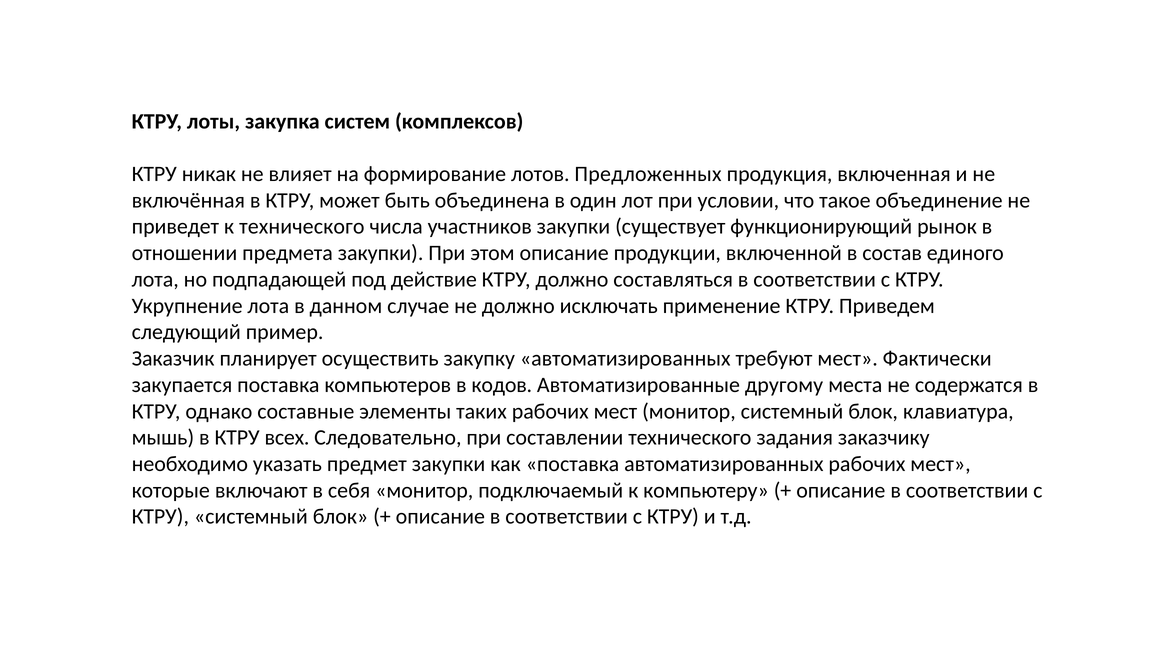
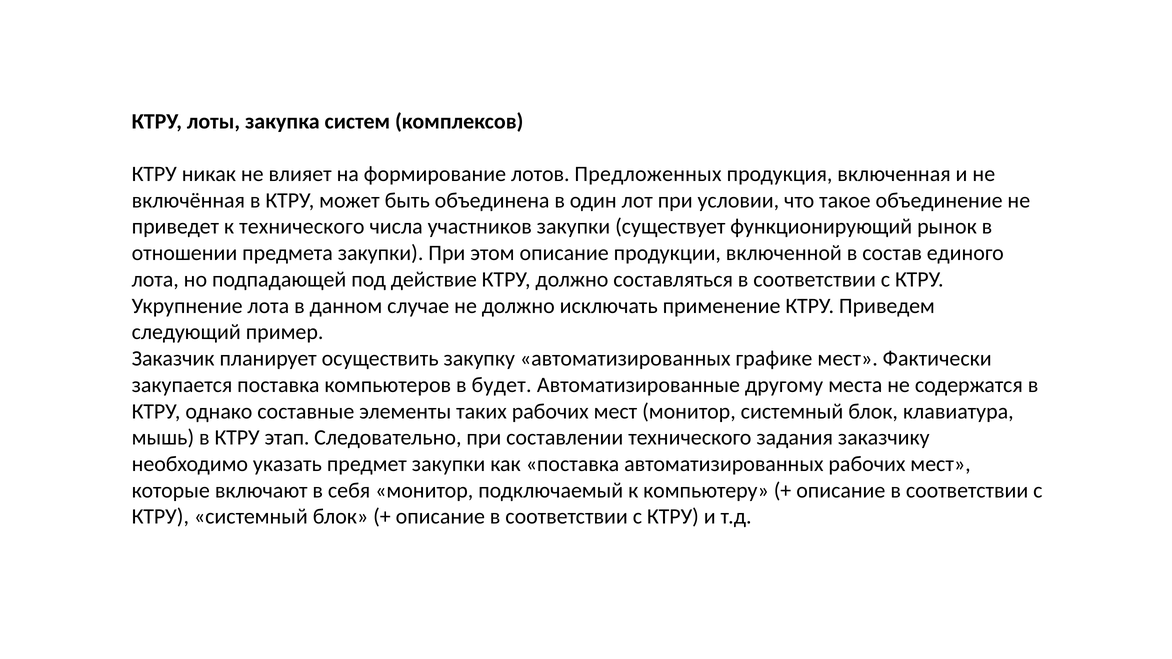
требуют: требуют -> графике
кодов: кодов -> будет
всех: всех -> этап
